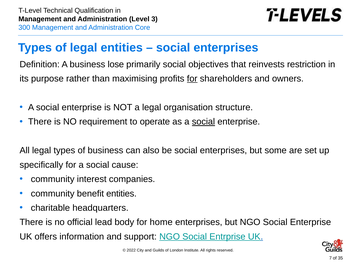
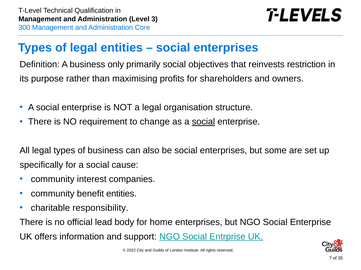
lose: lose -> only
for at (192, 79) underline: present -> none
operate: operate -> change
headquarters: headquarters -> responsibility
